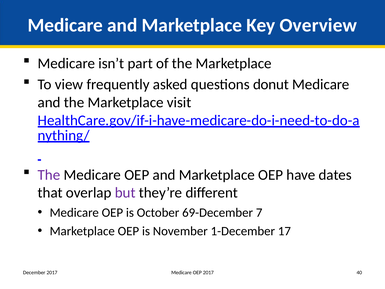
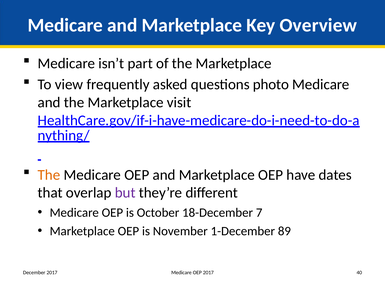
donut: donut -> photo
The at (49, 175) colour: purple -> orange
69-December: 69-December -> 18-December
17: 17 -> 89
